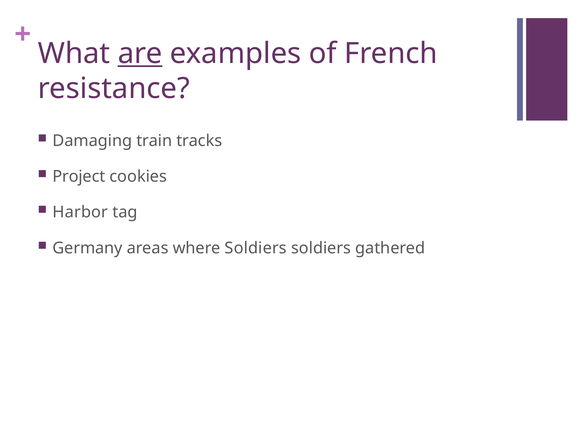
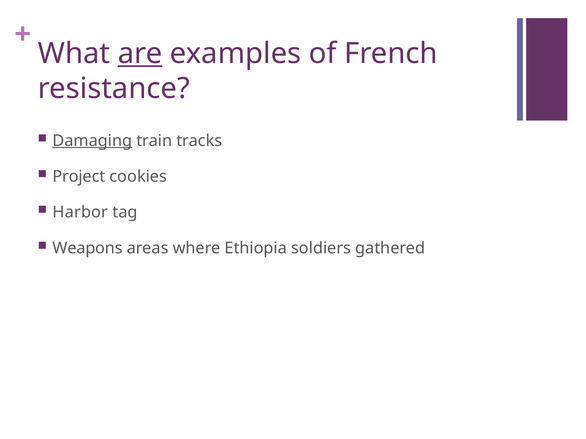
Damaging underline: none -> present
Germany: Germany -> Weapons
where Soldiers: Soldiers -> Ethiopia
